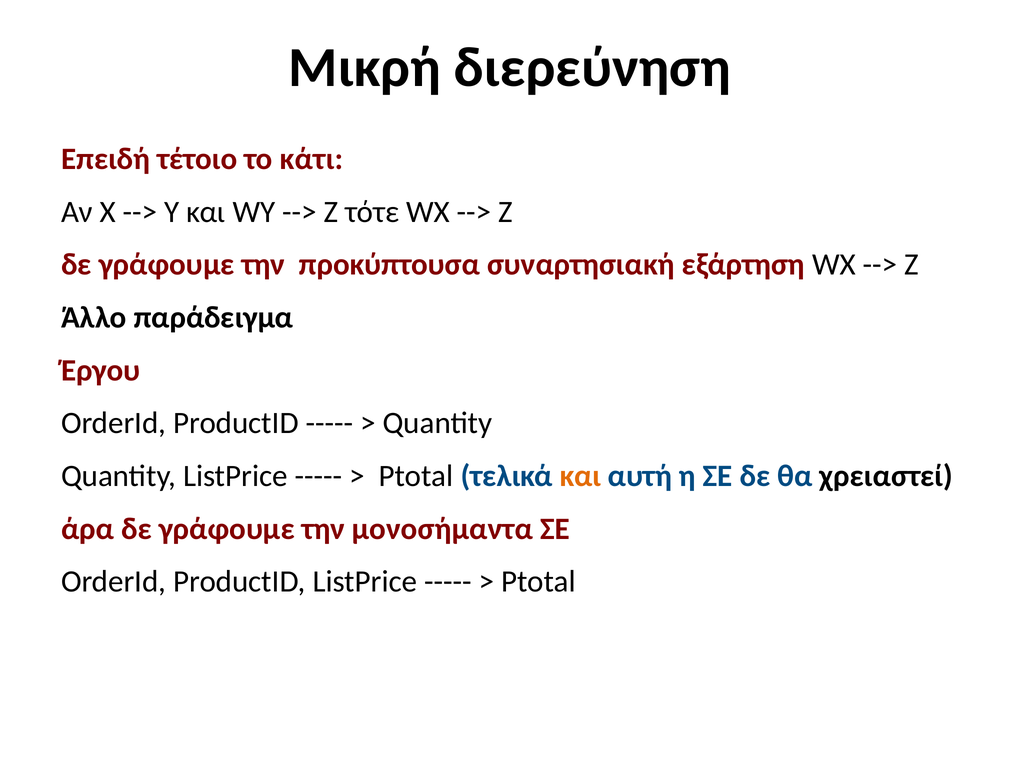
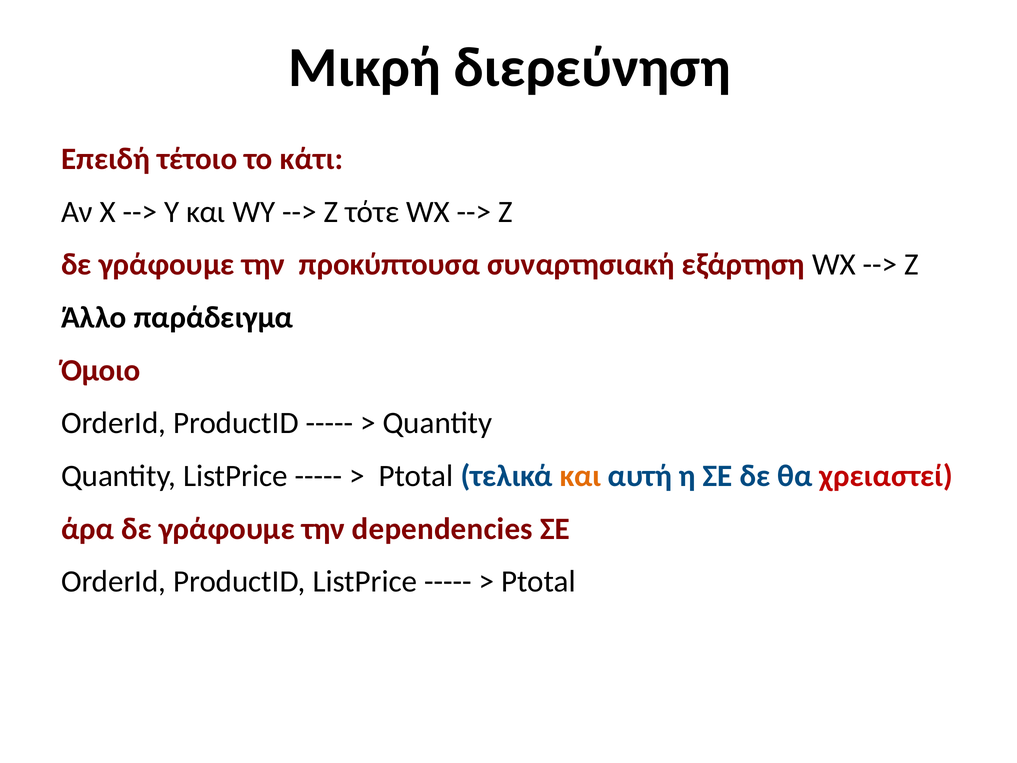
Έργου: Έργου -> Όμοιο
χρειαστεί colour: black -> red
μονοσήμαντα: μονοσήμαντα -> dependencies
